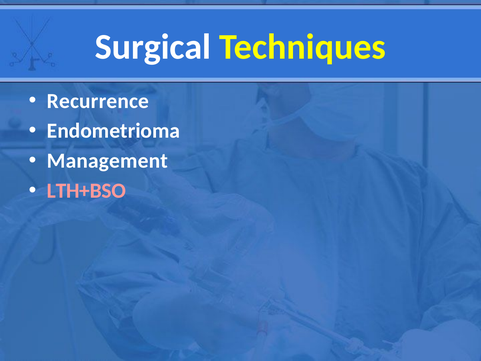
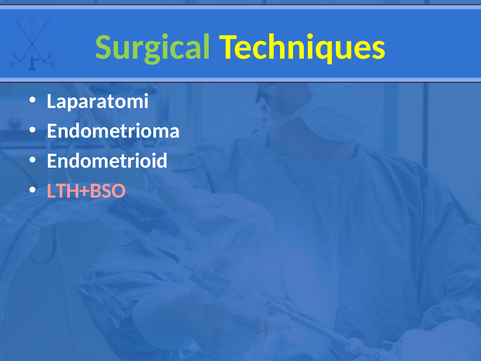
Surgical colour: white -> light green
Recurrence: Recurrence -> Laparatomi
Management: Management -> Endometrioid
